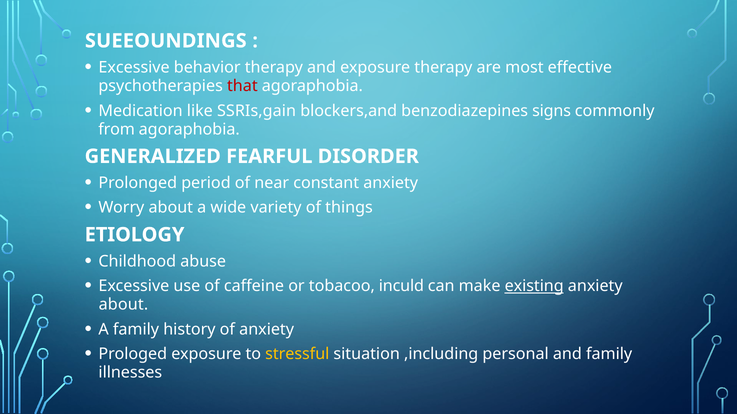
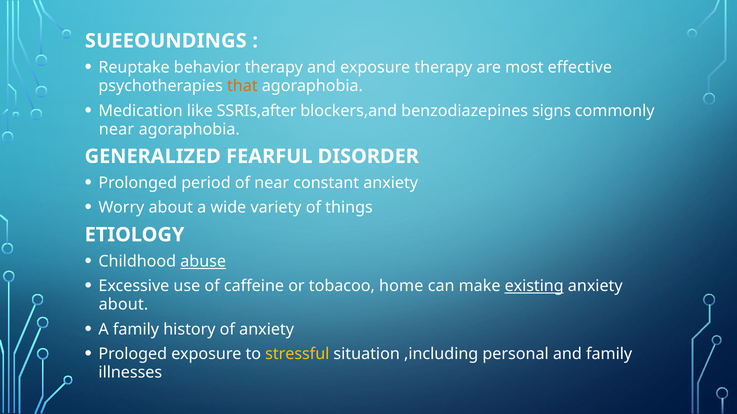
Excessive at (134, 68): Excessive -> Reuptake
that colour: red -> orange
SSRIs,gain: SSRIs,gain -> SSRIs,after
from at (117, 129): from -> near
abuse underline: none -> present
inculd: inculd -> home
